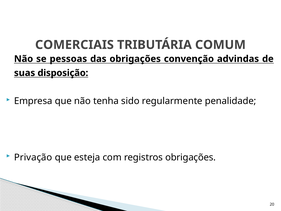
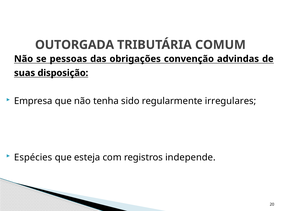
COMERCIAIS: COMERCIAIS -> OUTORGADA
penalidade: penalidade -> irregulares
Privação: Privação -> Espécies
registros obrigações: obrigações -> independe
